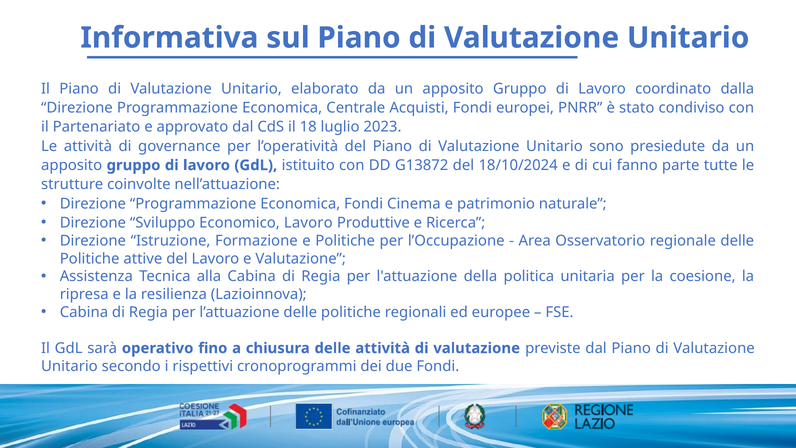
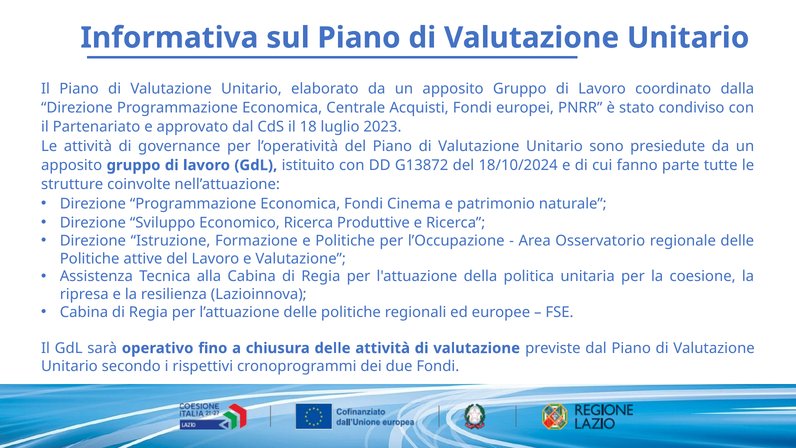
Economico Lavoro: Lavoro -> Ricerca
